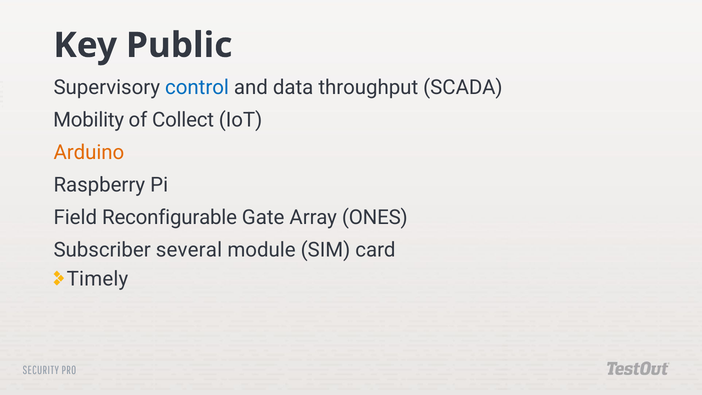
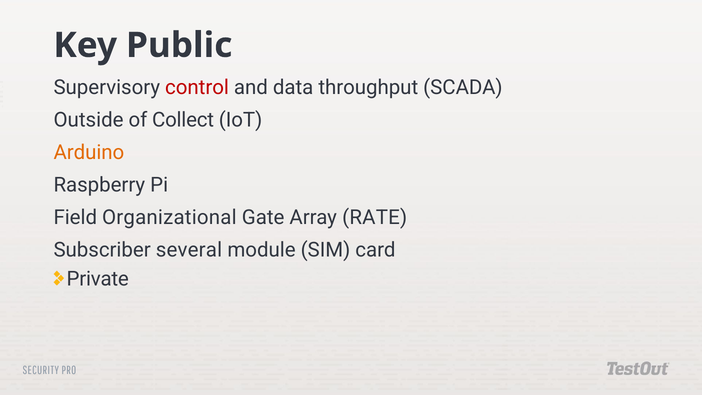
control colour: blue -> red
Mobility: Mobility -> Outside
Reconfigurable: Reconfigurable -> Organizational
ONES: ONES -> RATE
Timely: Timely -> Private
